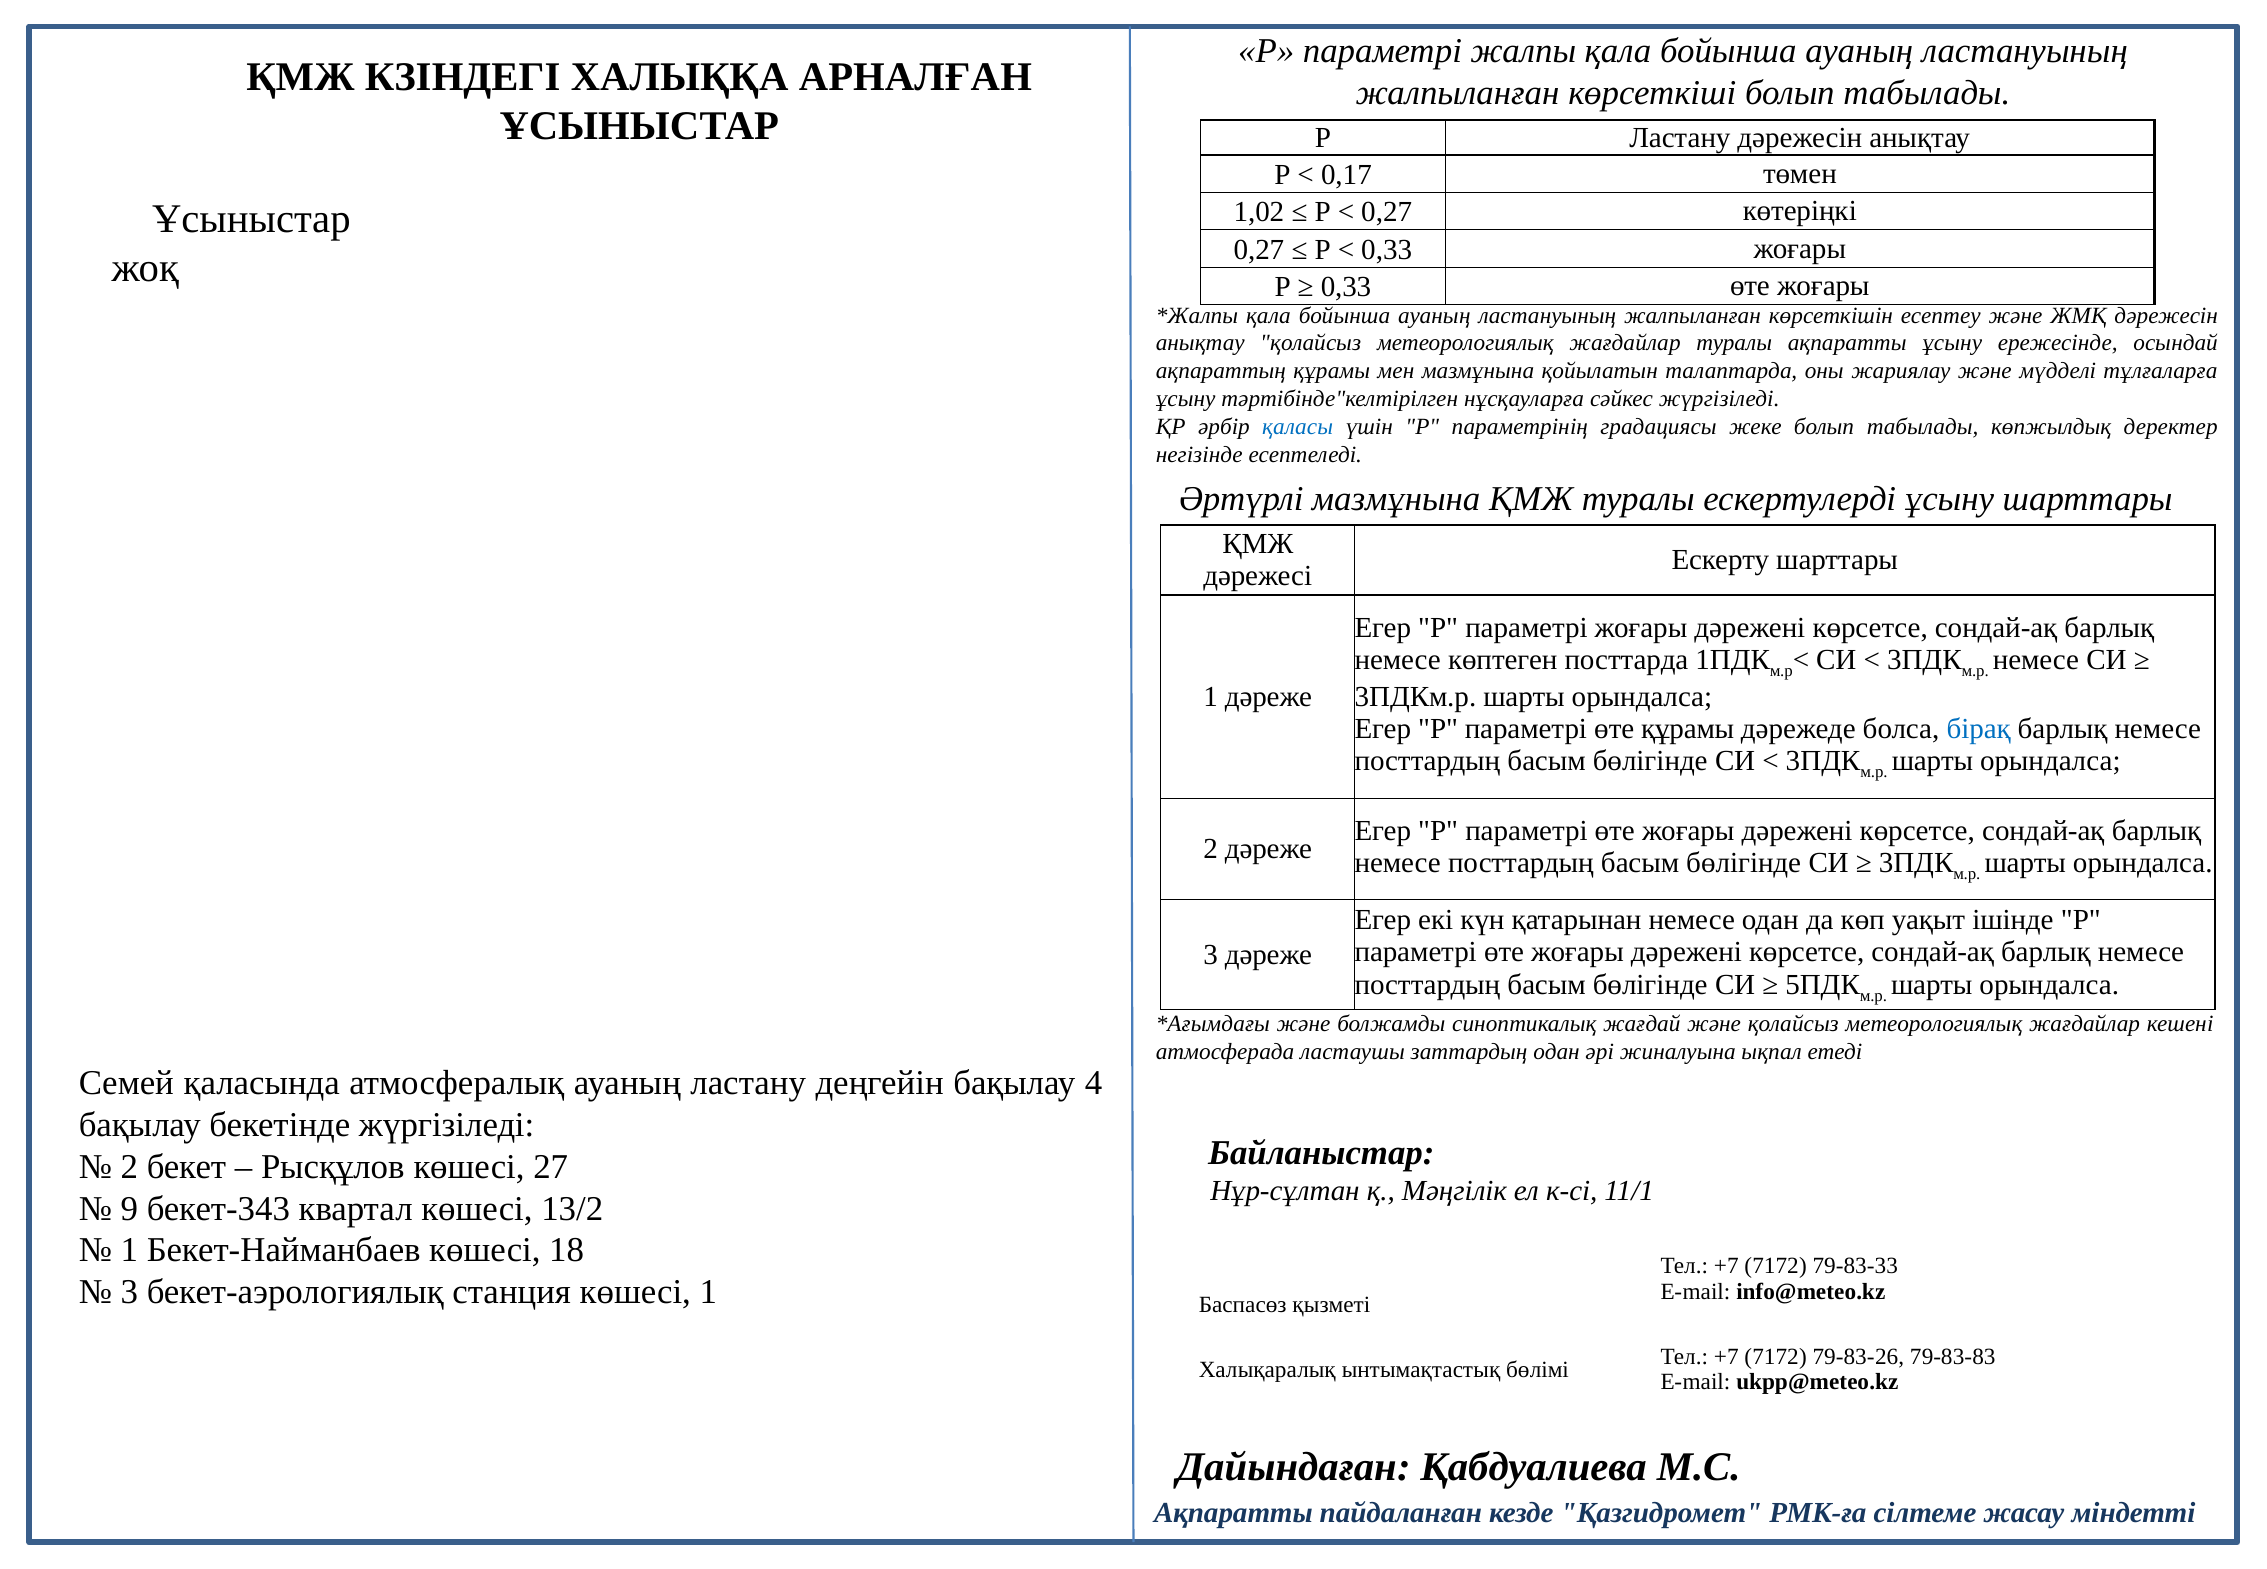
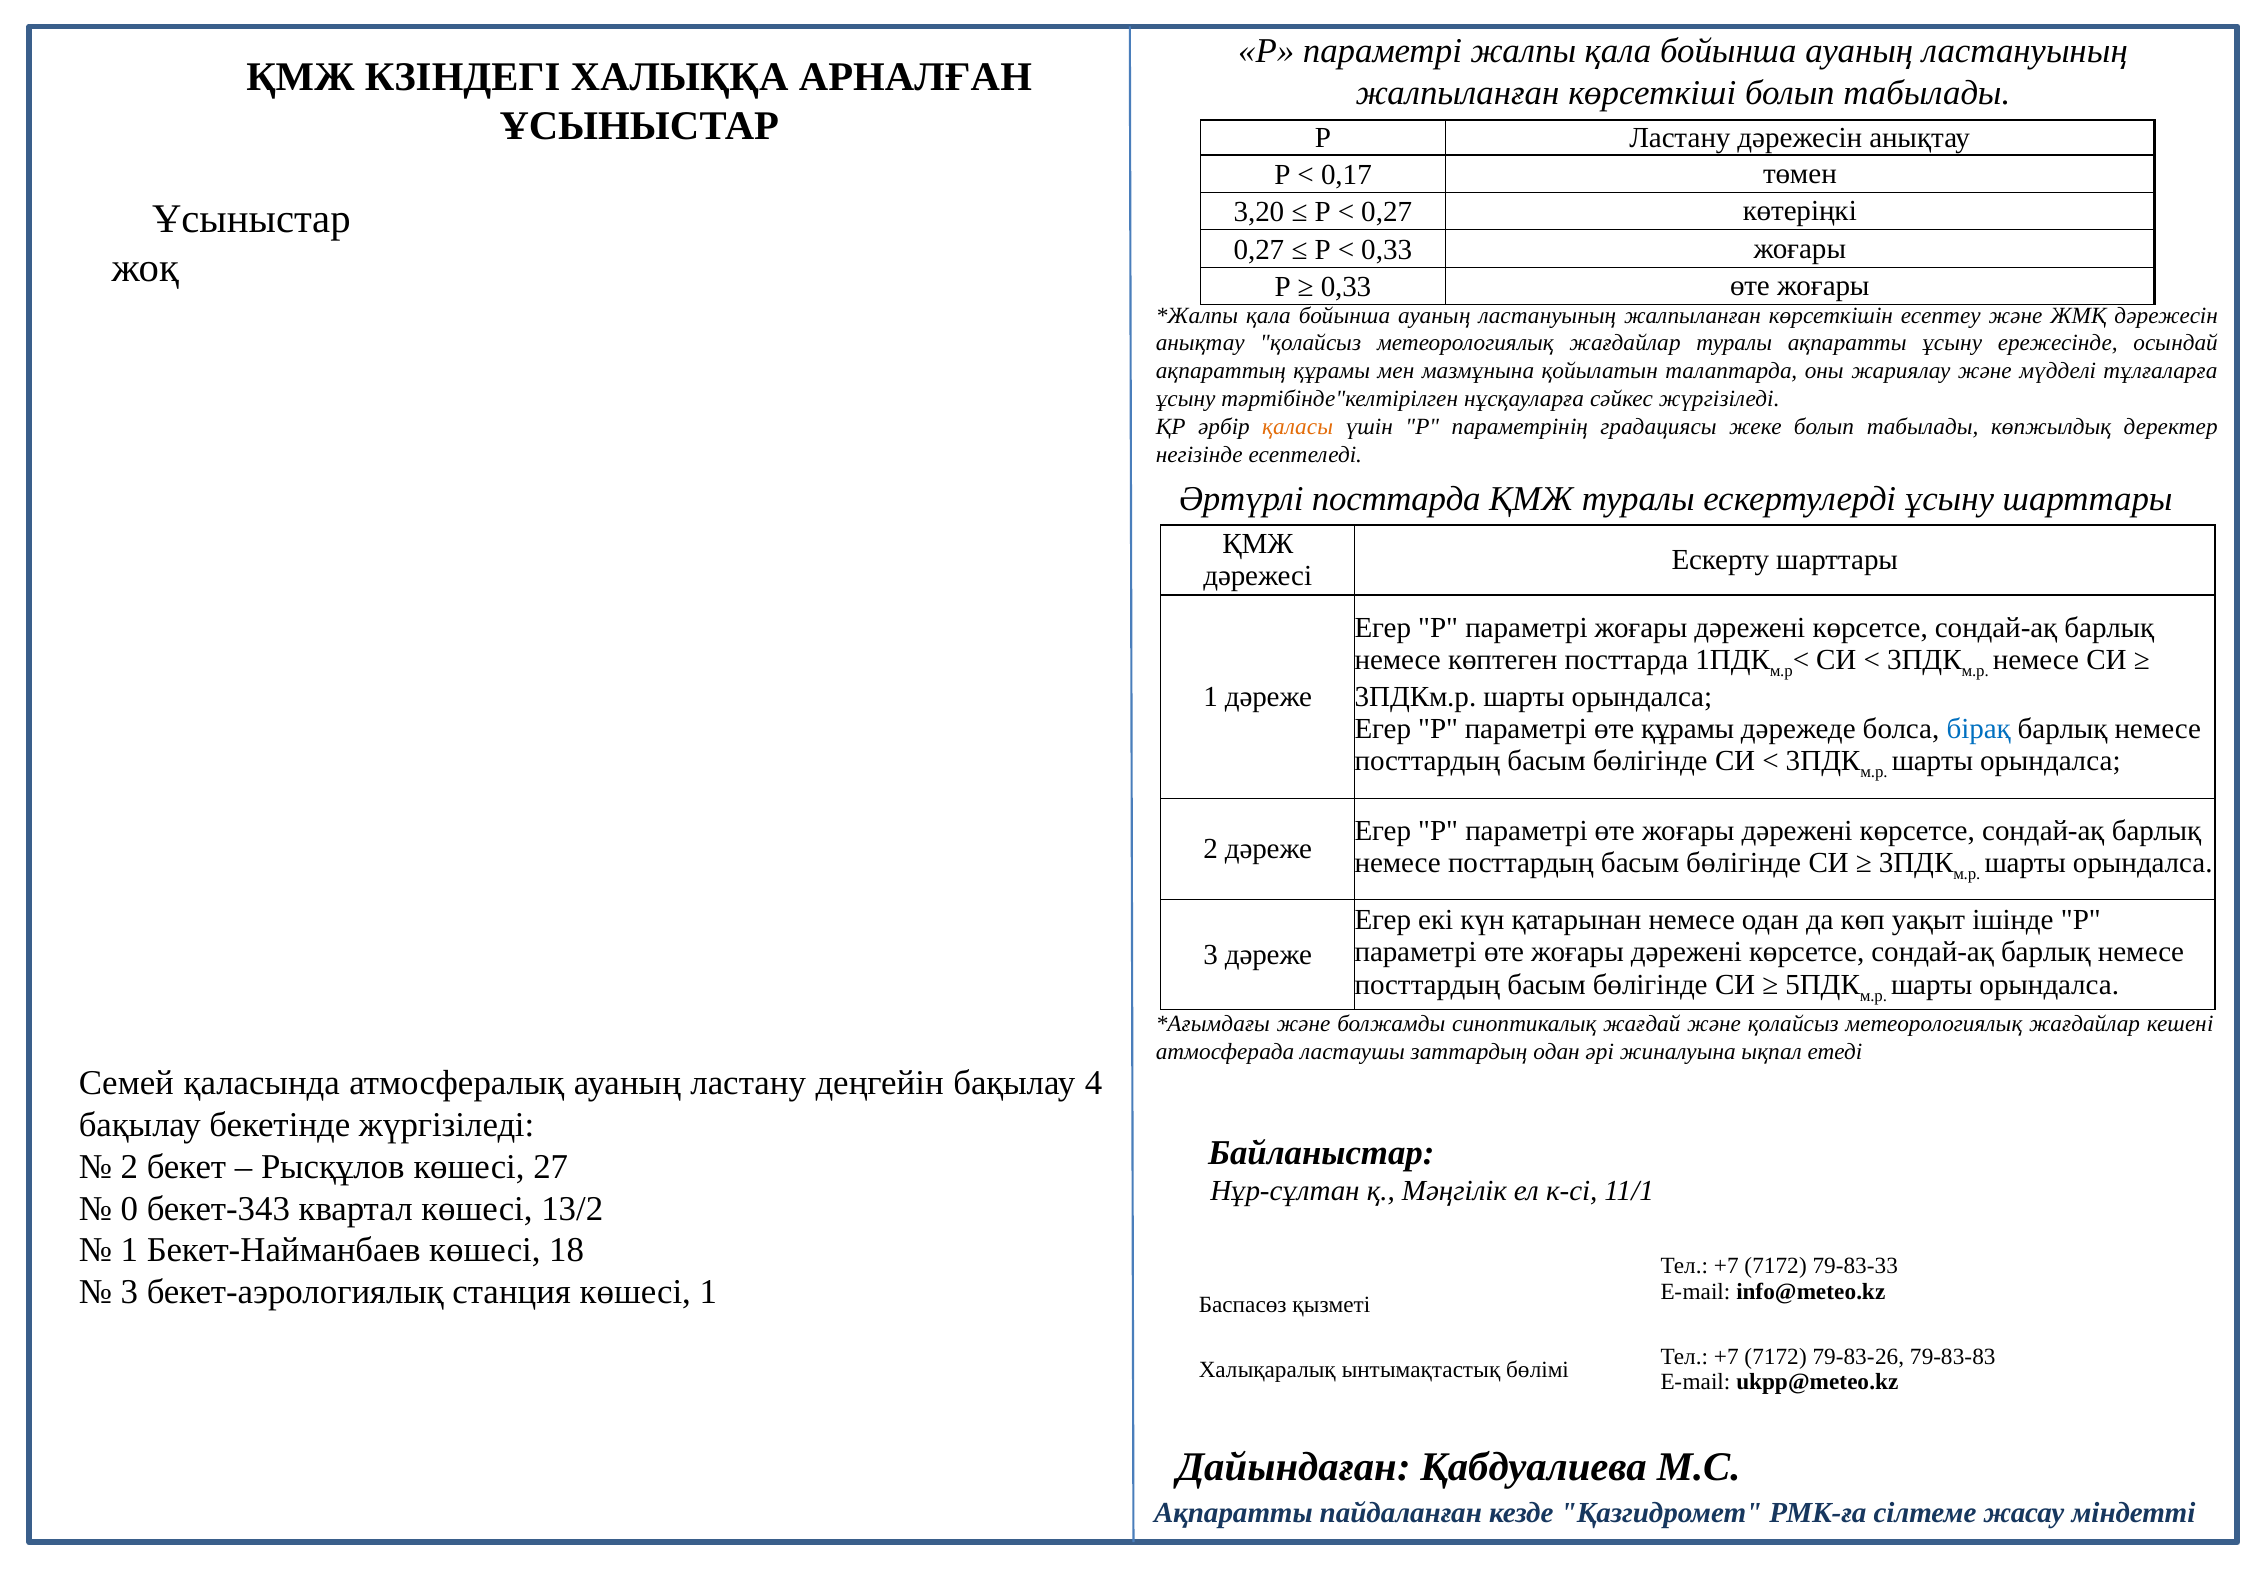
1,02: 1,02 -> 3,20
қаласы colour: blue -> orange
Әртүрлі мазмұнына: мазмұнына -> посттарда
9: 9 -> 0
